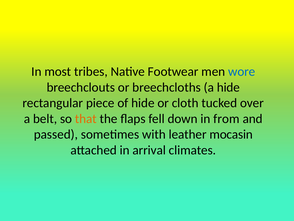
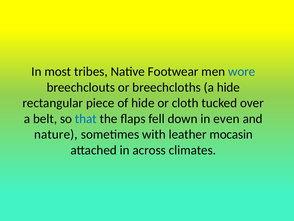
that colour: orange -> blue
from: from -> even
passed: passed -> nature
arrival: arrival -> across
